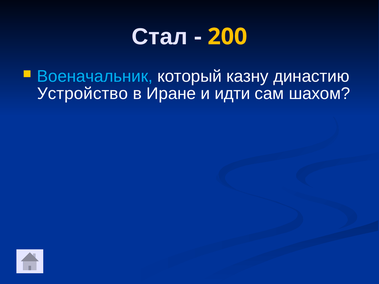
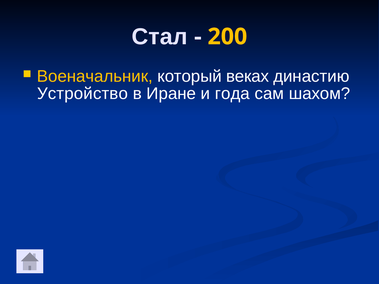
Военачальник colour: light blue -> yellow
казну: казну -> веках
идти: идти -> года
